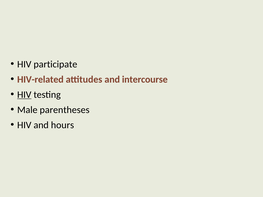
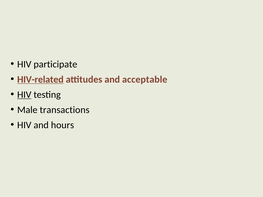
HIV-related underline: none -> present
intercourse: intercourse -> acceptable
parentheses: parentheses -> transactions
